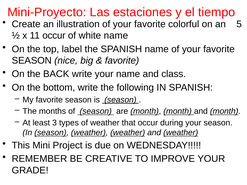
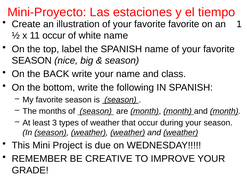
favorite colorful: colorful -> favorite
5: 5 -> 1
favorite at (122, 61): favorite -> season
